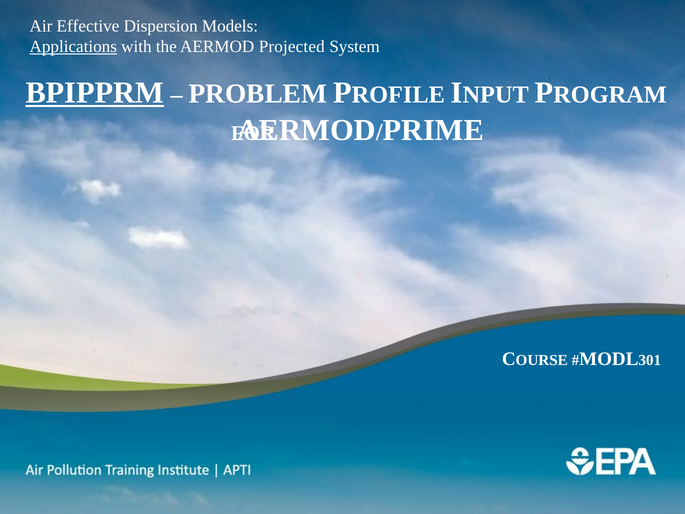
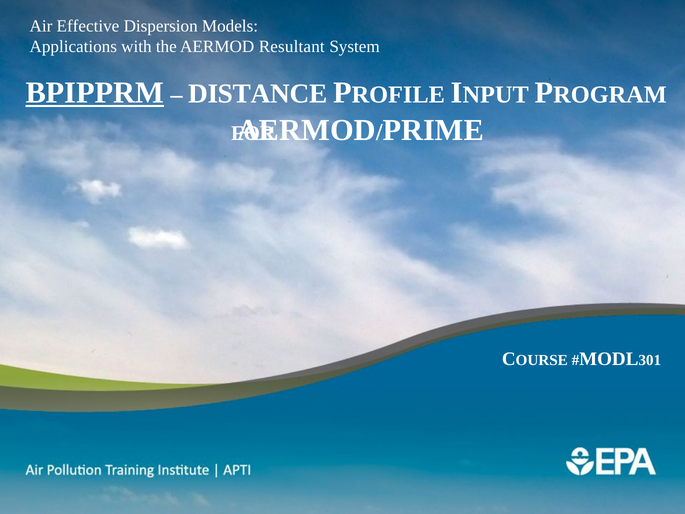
Applications underline: present -> none
Projected: Projected -> Resultant
PROBLEM: PROBLEM -> DISTANCE
